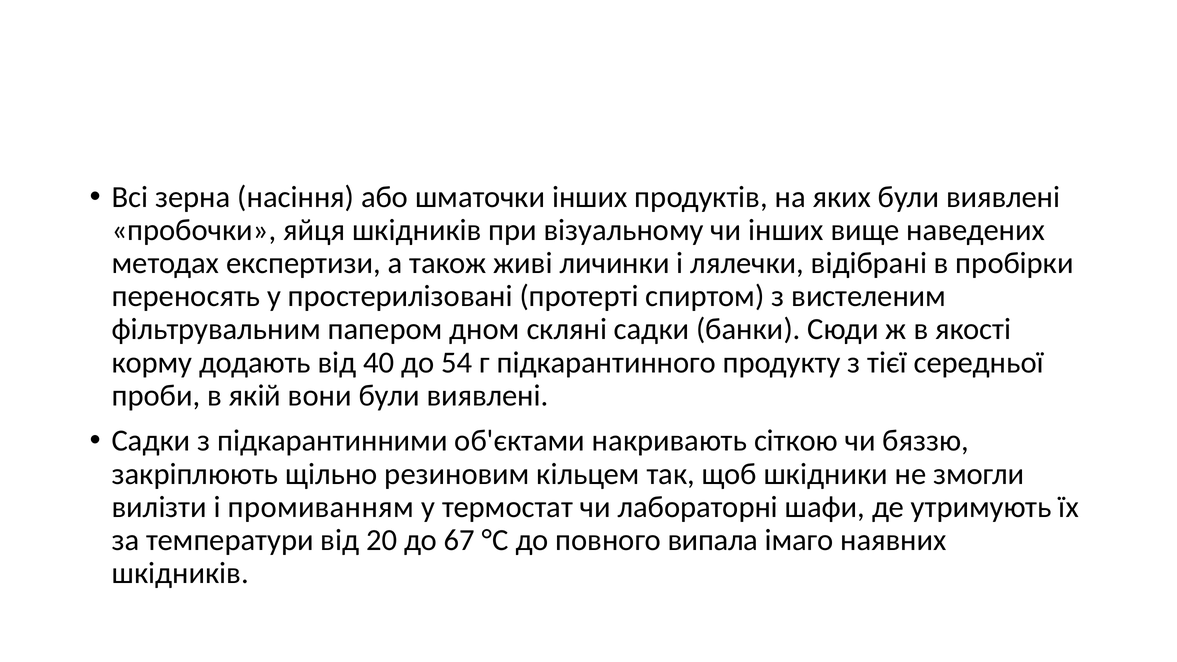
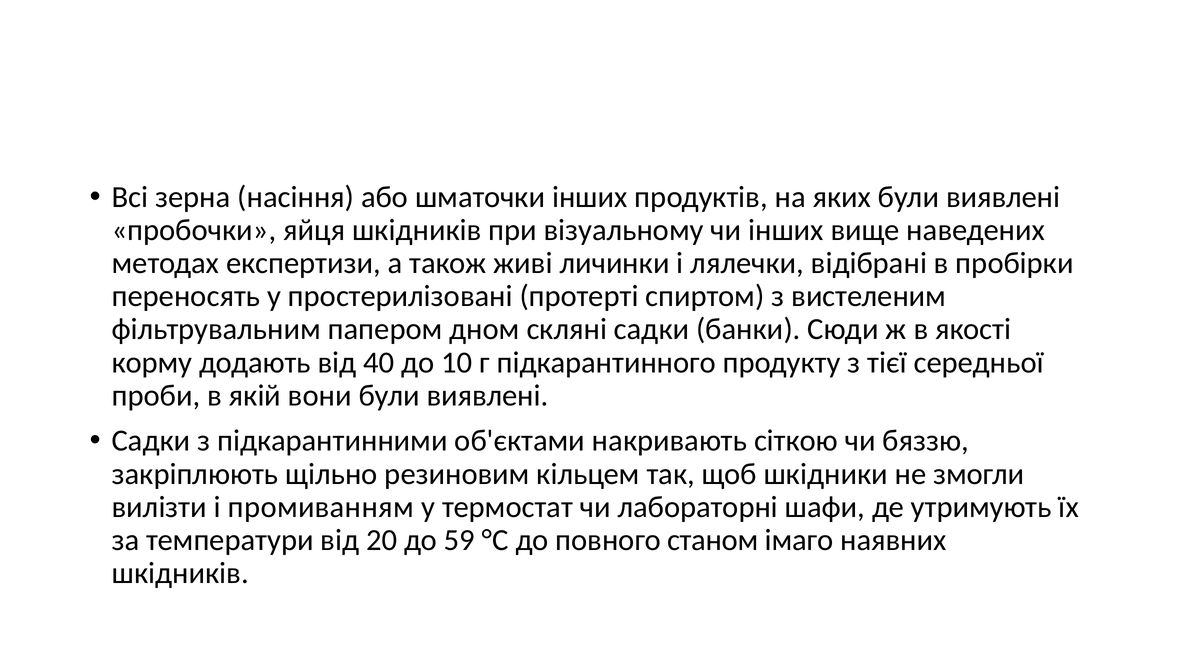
54: 54 -> 10
67: 67 -> 59
випала: випала -> станом
